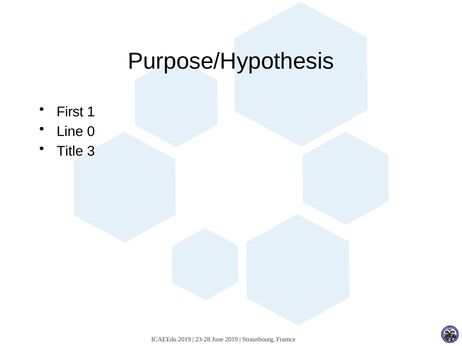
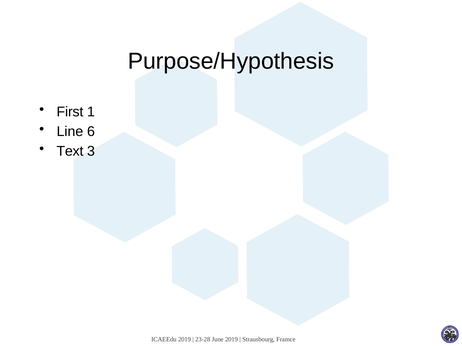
0: 0 -> 6
Title: Title -> Text
